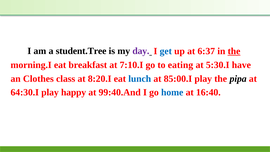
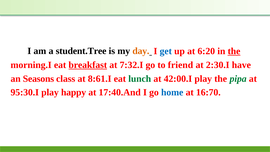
day colour: purple -> orange
6:37: 6:37 -> 6:20
breakfast underline: none -> present
7:10.I: 7:10.I -> 7:32.I
eating: eating -> friend
5:30.I: 5:30.I -> 2:30.I
Clothes: Clothes -> Seasons
8:20.I: 8:20.I -> 8:61.I
lunch colour: blue -> green
85:00.I: 85:00.I -> 42:00.I
pipa colour: black -> green
64:30.I: 64:30.I -> 95:30.I
99:40.And: 99:40.And -> 17:40.And
16:40: 16:40 -> 16:70
